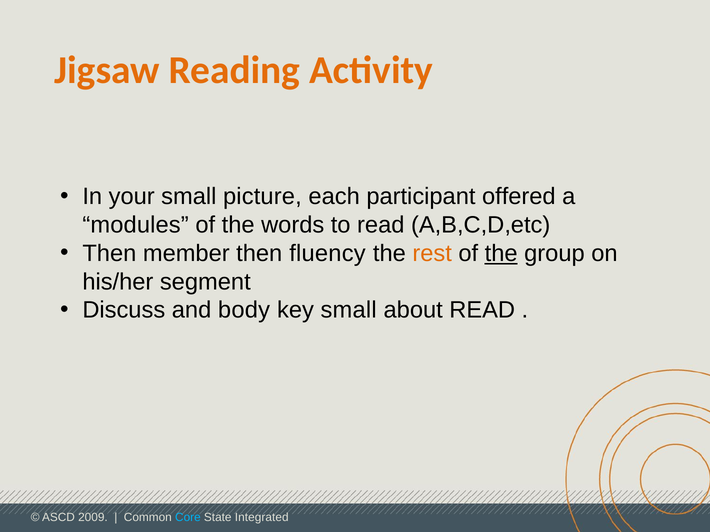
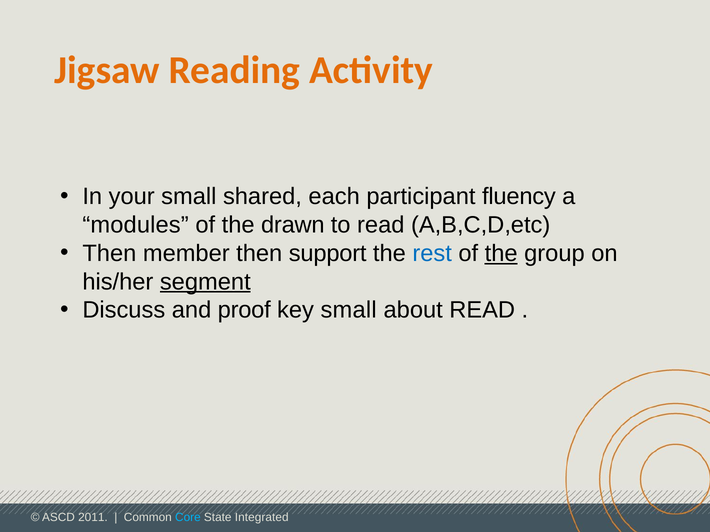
picture: picture -> shared
offered: offered -> fluency
words: words -> drawn
fluency: fluency -> support
rest colour: orange -> blue
segment underline: none -> present
body: body -> proof
2009: 2009 -> 2011
